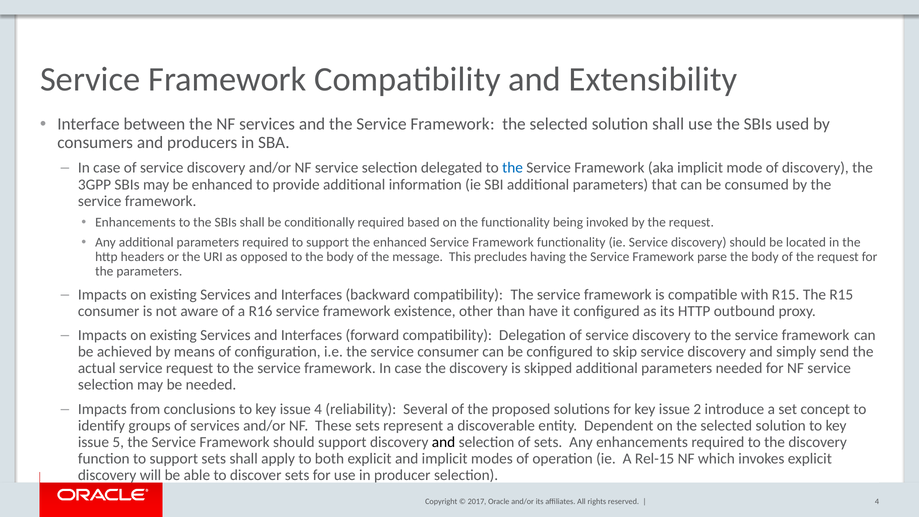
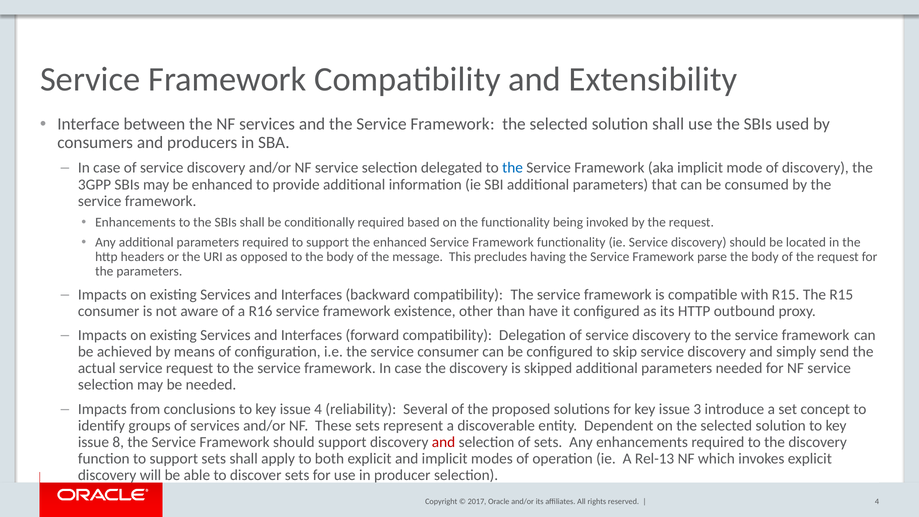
2: 2 -> 3
5: 5 -> 8
and at (444, 442) colour: black -> red
Rel-15: Rel-15 -> Rel-13
